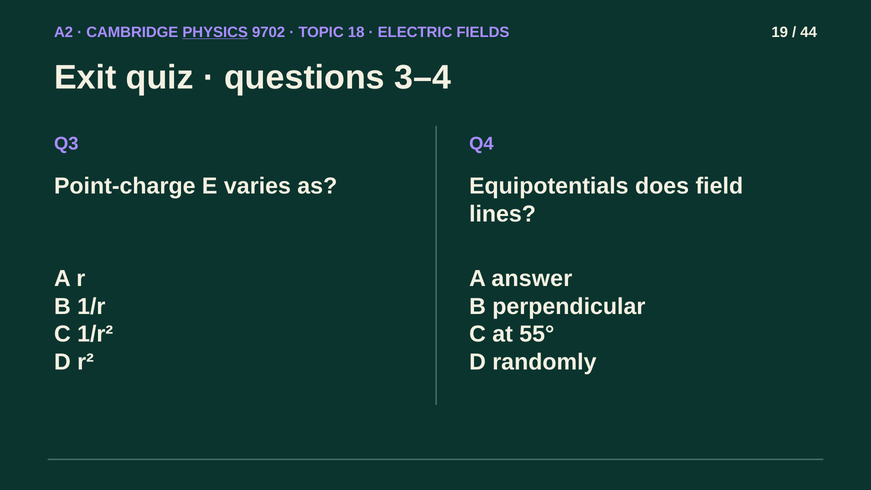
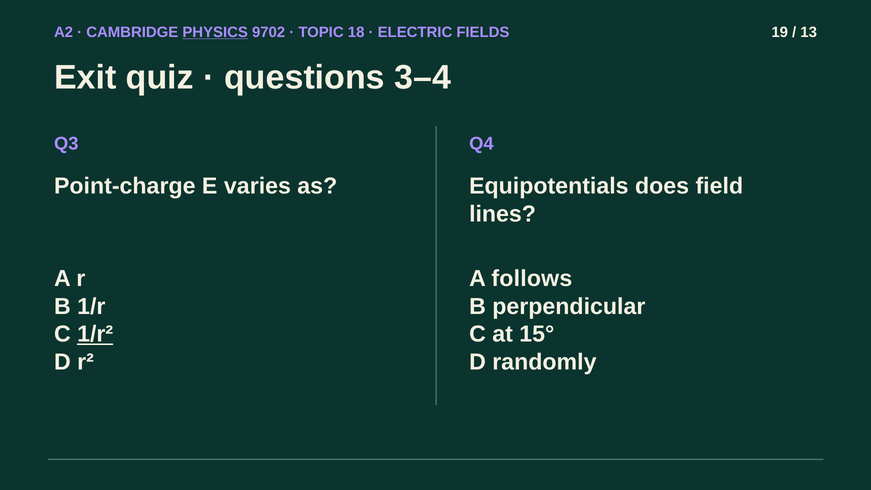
44: 44 -> 13
answer: answer -> follows
1/r² underline: none -> present
55°: 55° -> 15°
